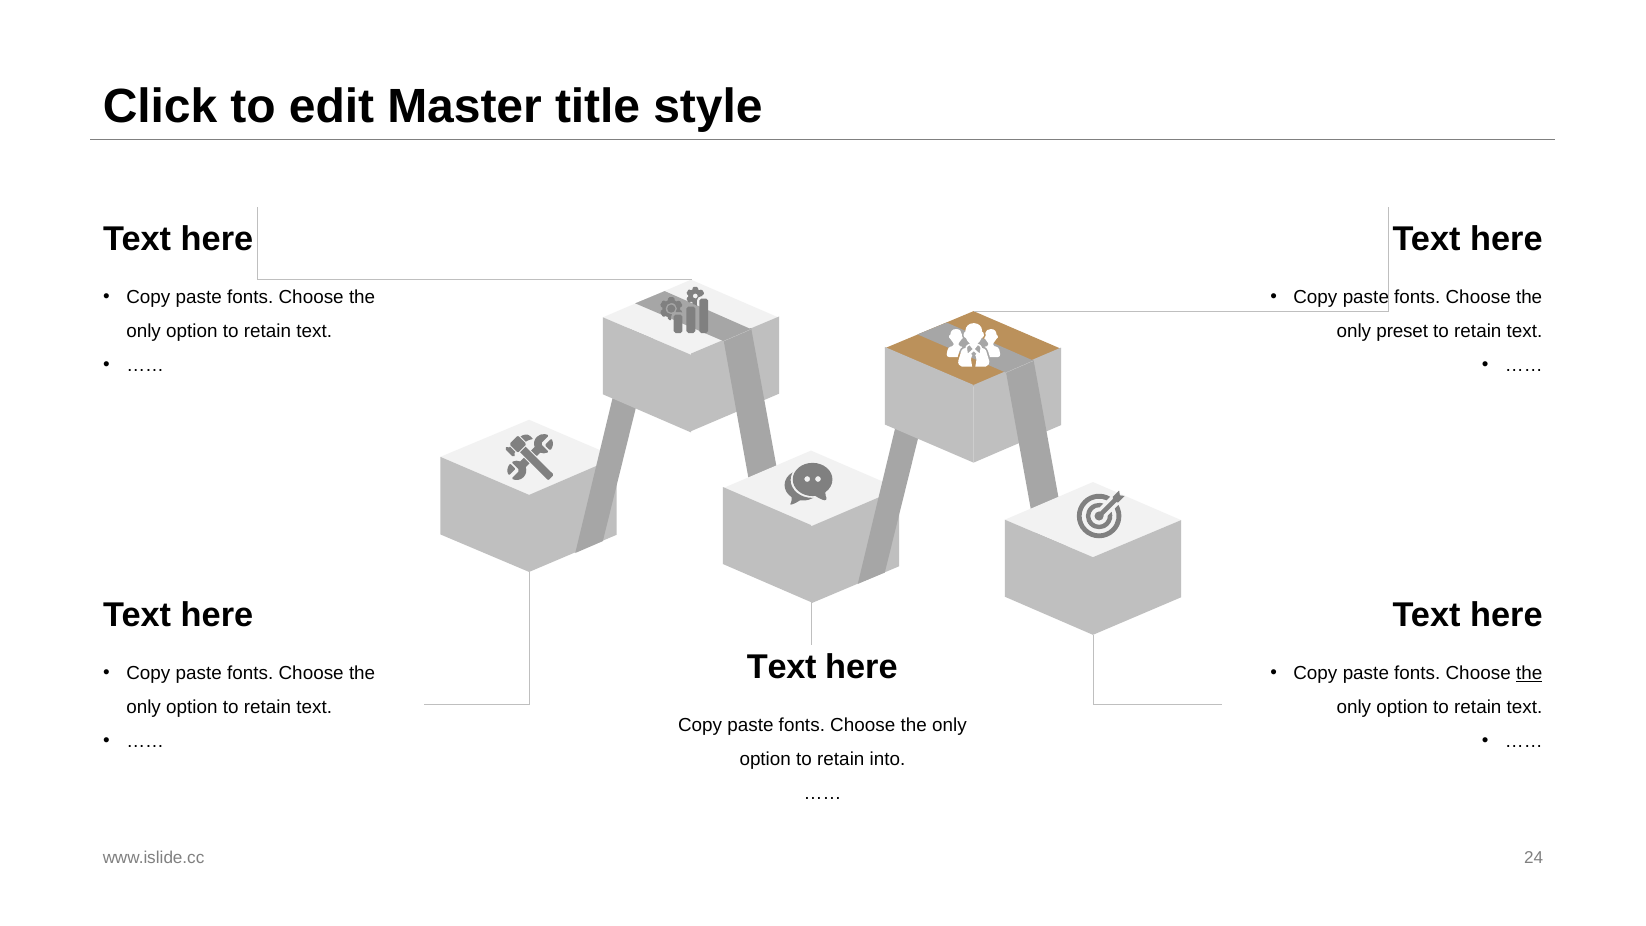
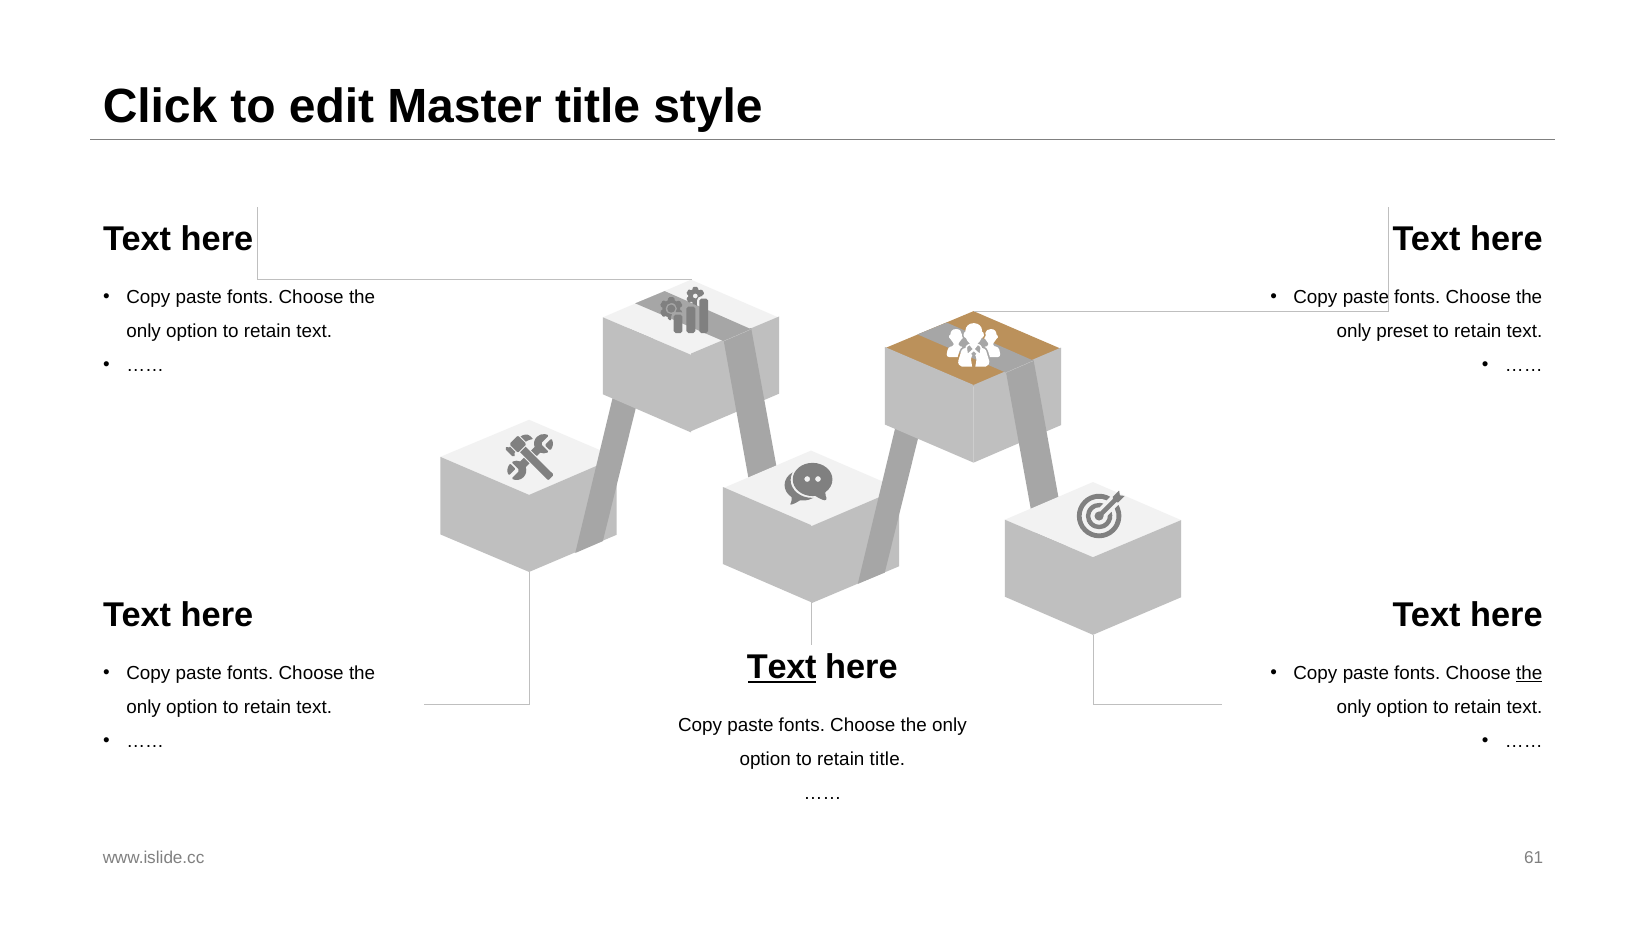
Text at (782, 668) underline: none -> present
retain into: into -> title
24: 24 -> 61
